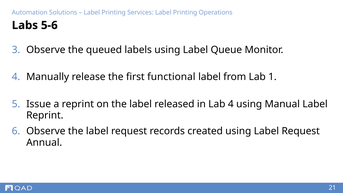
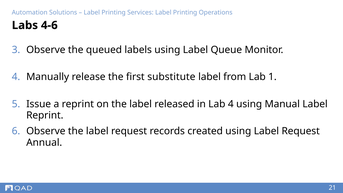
5-6: 5-6 -> 4-6
functional: functional -> substitute
